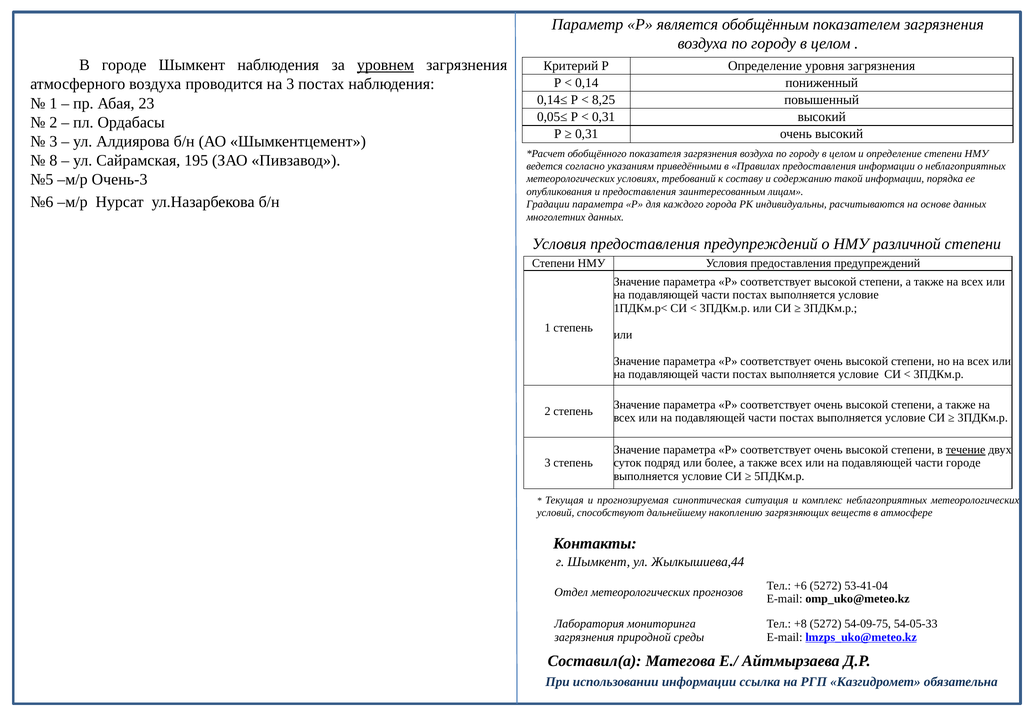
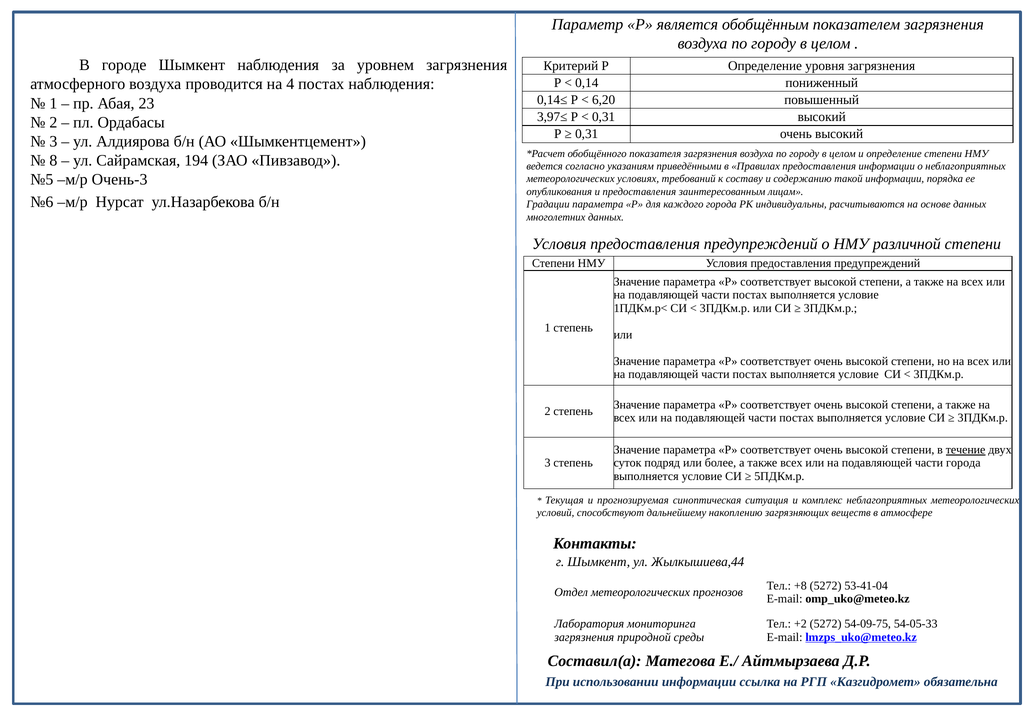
уровнем underline: present -> none
на 3: 3 -> 4
8,25: 8,25 -> 6,20
0,05≤: 0,05≤ -> 3,97≤
195: 195 -> 194
части городе: городе -> города
+6: +6 -> +8
+8: +8 -> +2
